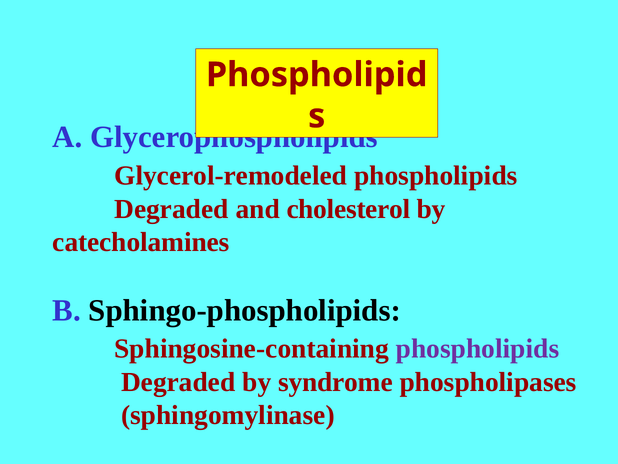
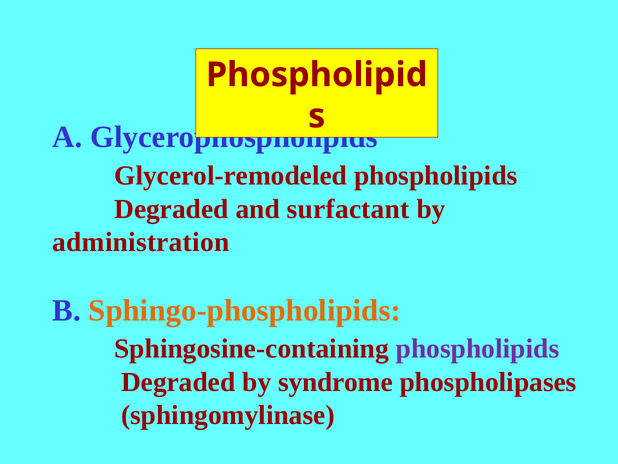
cholesterol: cholesterol -> surfactant
catecholamines: catecholamines -> administration
Sphingo-phospholipids colour: black -> orange
